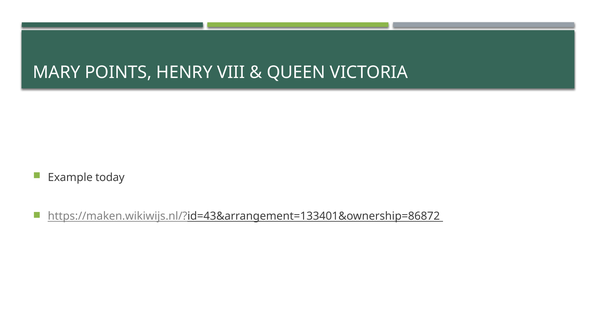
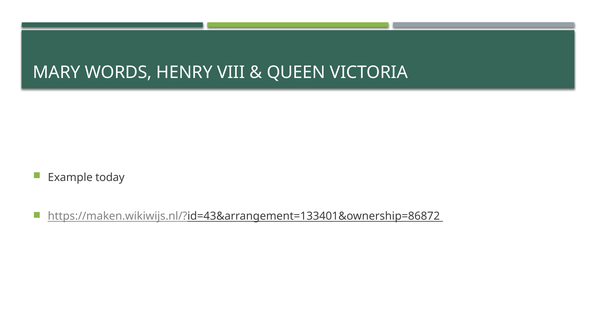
POINTS: POINTS -> WORDS
